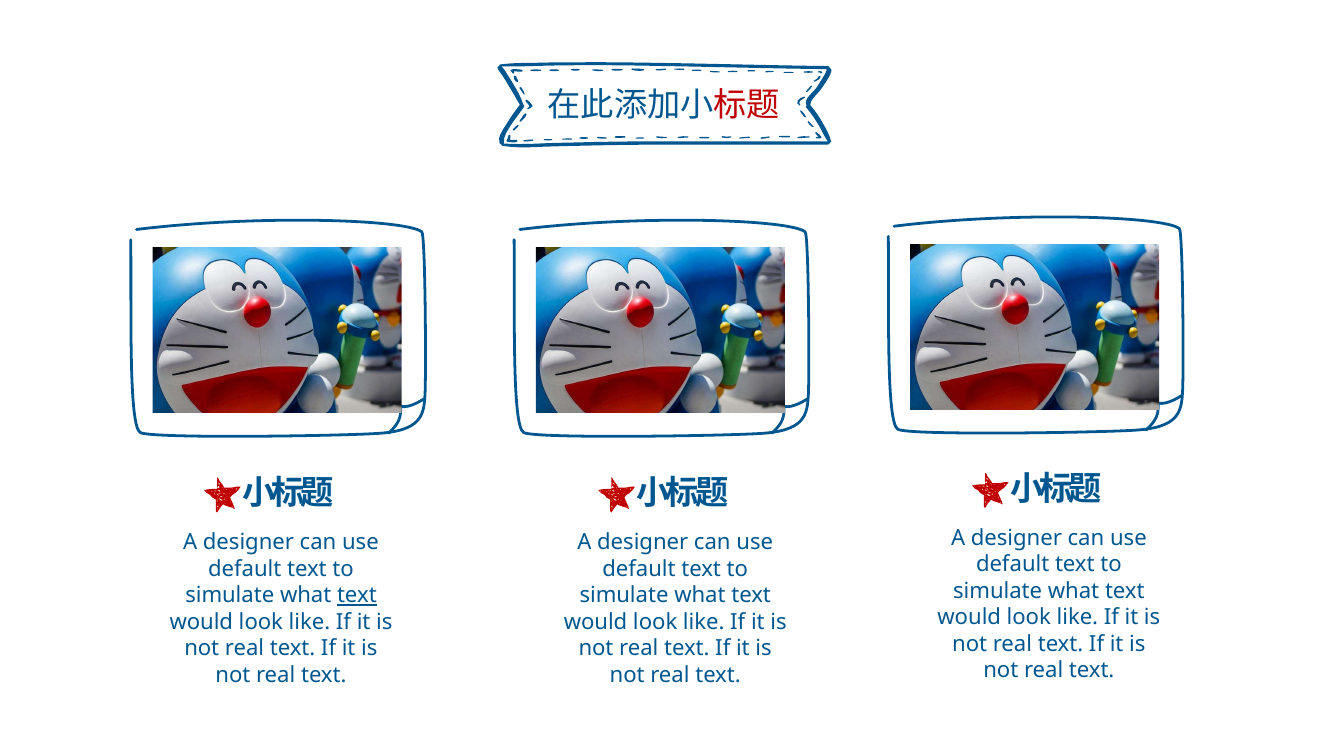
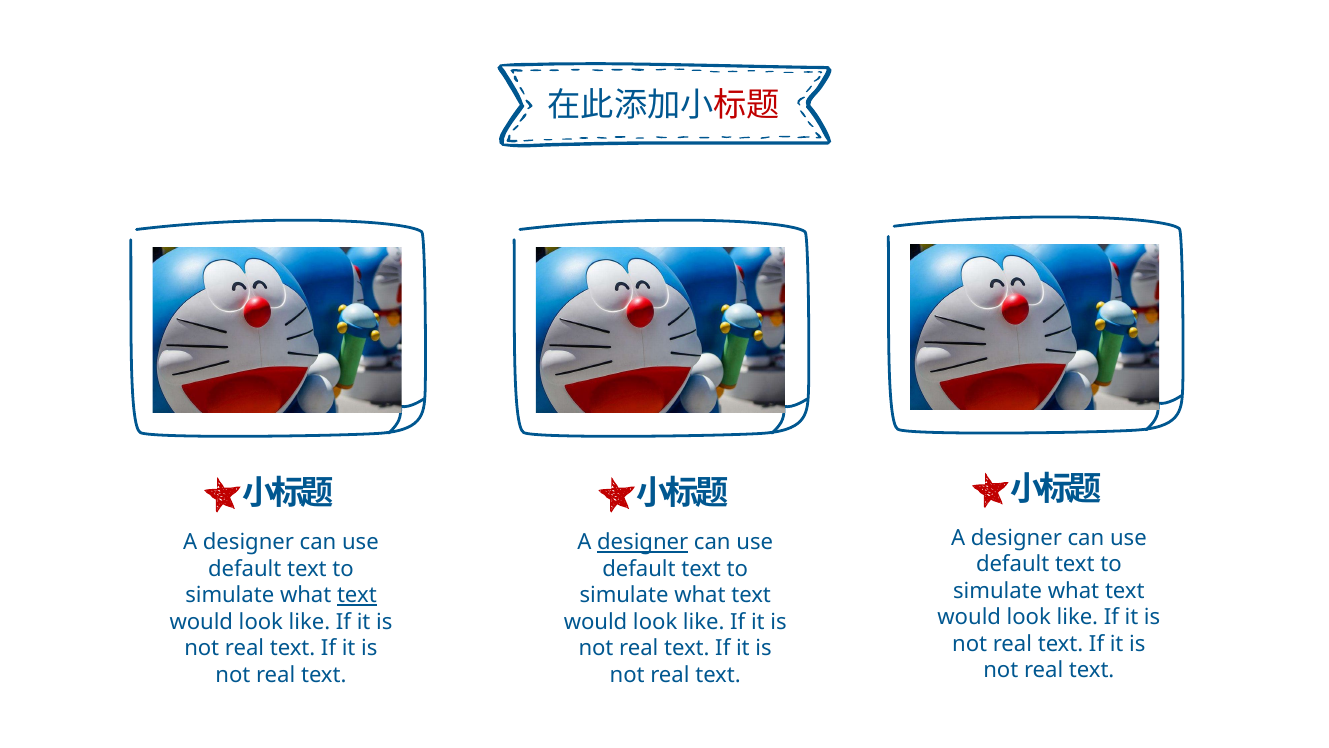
designer at (643, 542) underline: none -> present
